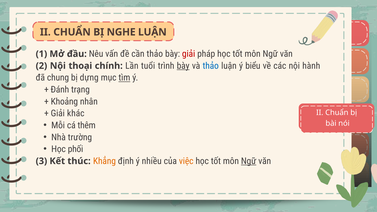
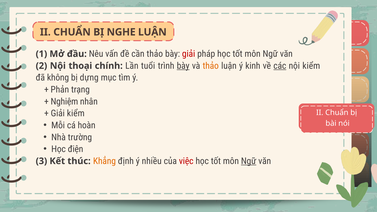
thảo at (211, 66) colour: blue -> orange
biểu: biểu -> kinh
các underline: none -> present
nội hành: hành -> kiểm
chung: chung -> không
tìm underline: present -> none
Đánh: Đánh -> Phản
Khoảng: Khoảng -> Nghiệm
Giải khác: khác -> kiểm
thêm: thêm -> hoàn
phối: phối -> điện
việc colour: orange -> red
